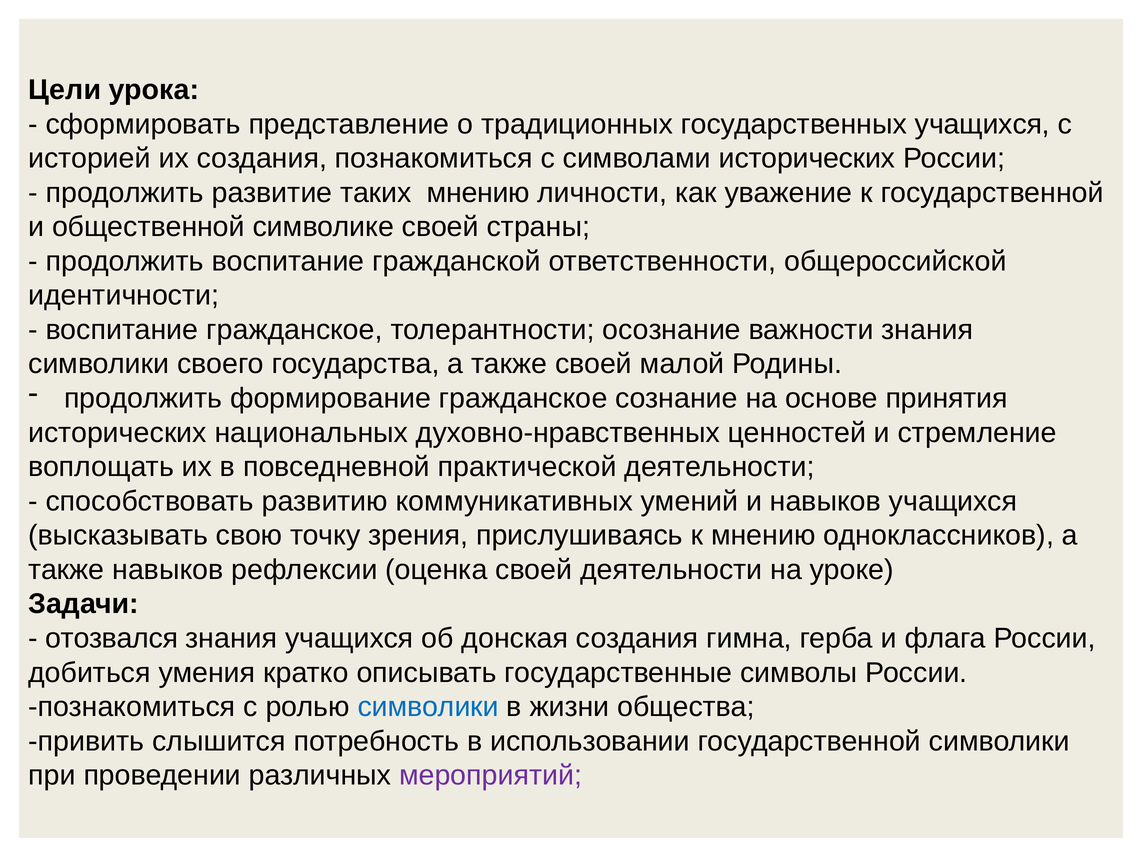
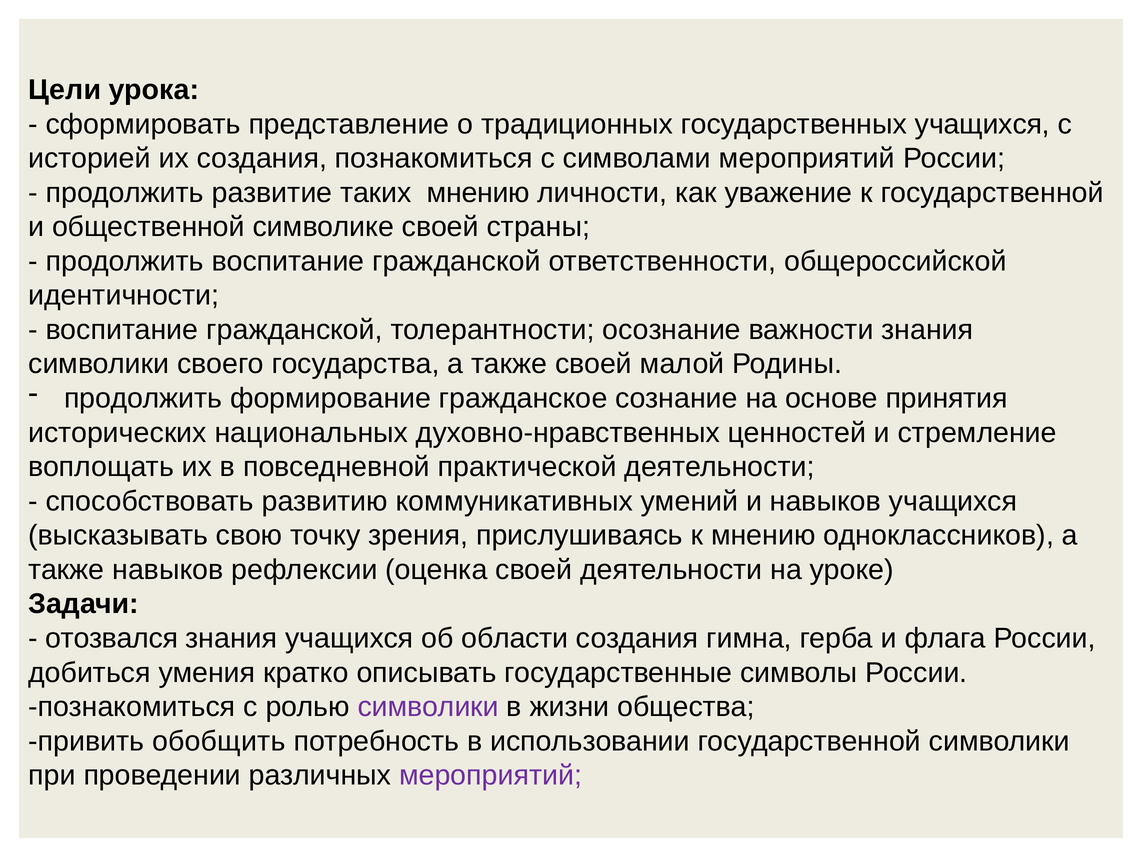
символами исторических: исторических -> мероприятий
гражданское at (294, 330): гражданское -> гражданской
донская: донская -> области
символики at (428, 707) colour: blue -> purple
слышится: слышится -> обобщить
